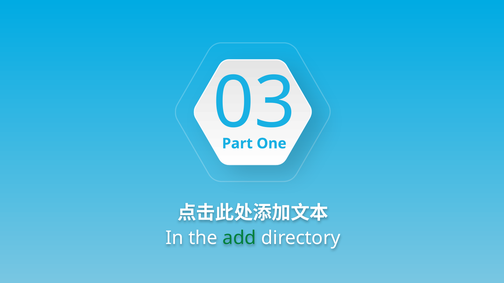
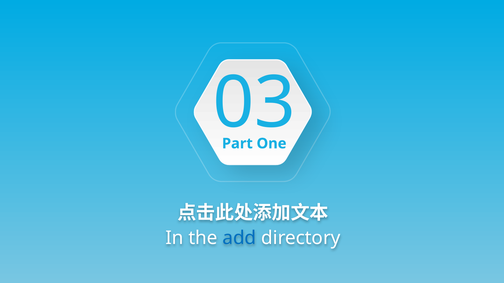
add colour: green -> blue
